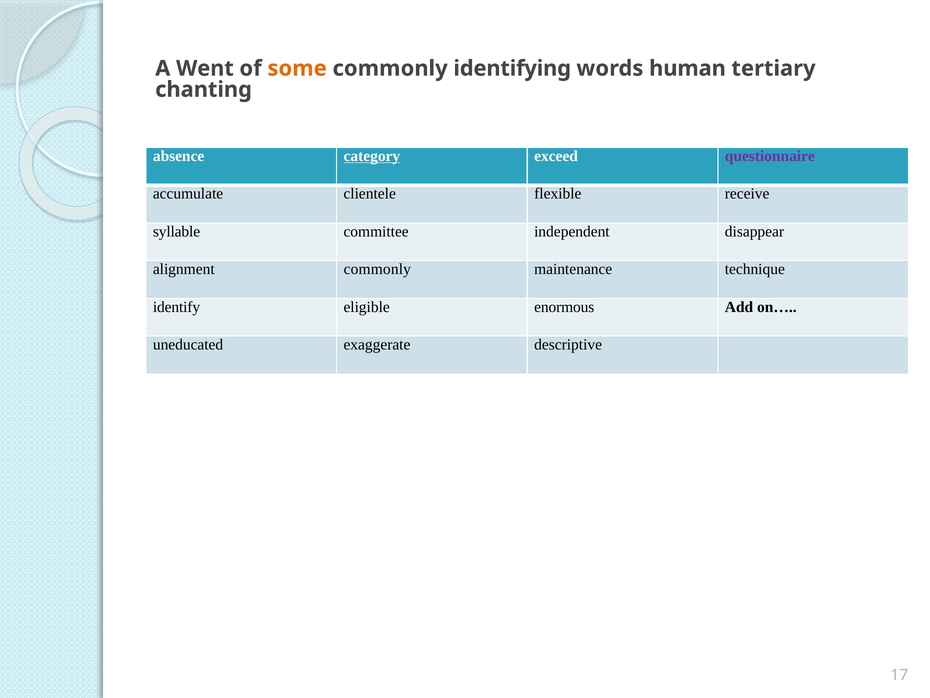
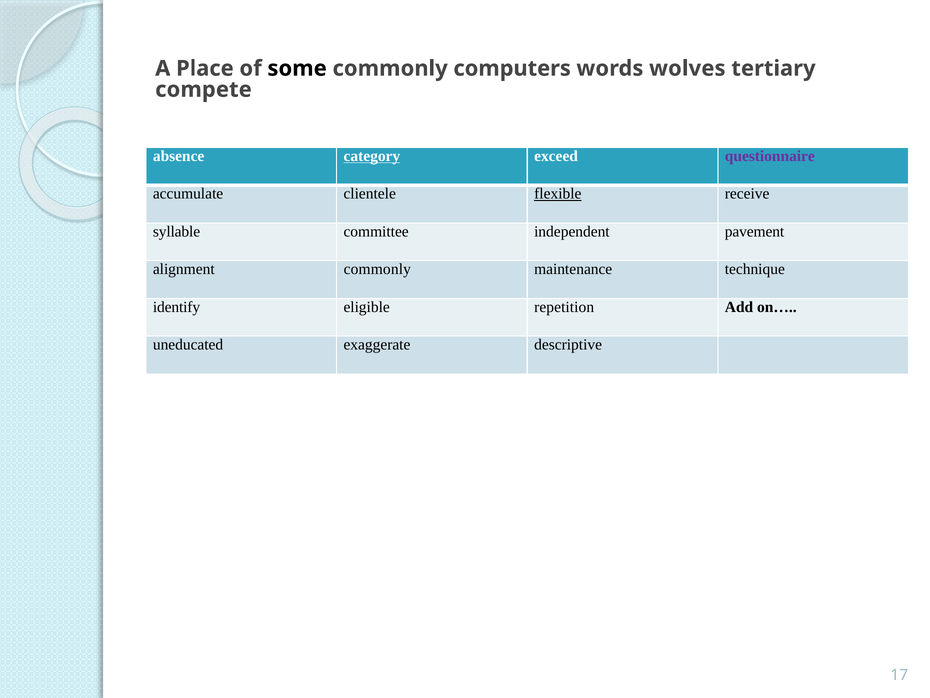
Went: Went -> Place
some colour: orange -> black
identifying: identifying -> computers
human: human -> wolves
chanting: chanting -> compete
flexible underline: none -> present
disappear: disappear -> pavement
enormous: enormous -> repetition
